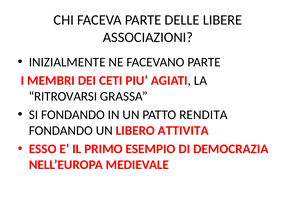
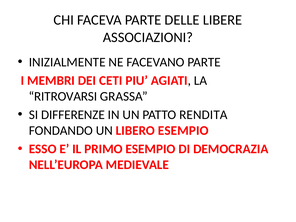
SI FONDANDO: FONDANDO -> DIFFERENZE
LIBERO ATTIVITA: ATTIVITA -> ESEMPIO
